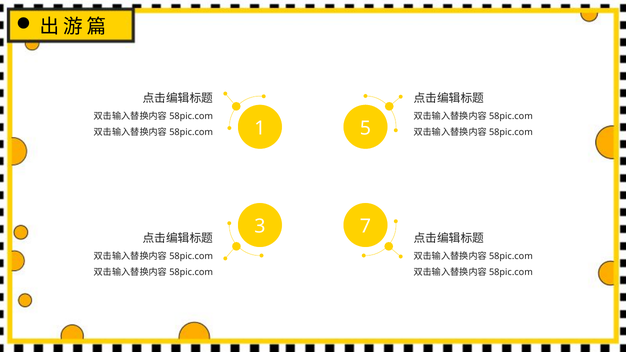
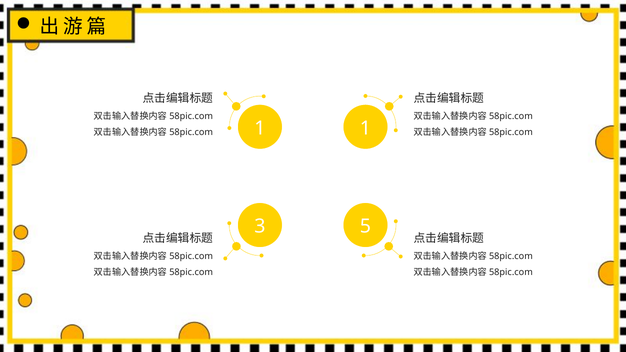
1 5: 5 -> 1
7: 7 -> 5
